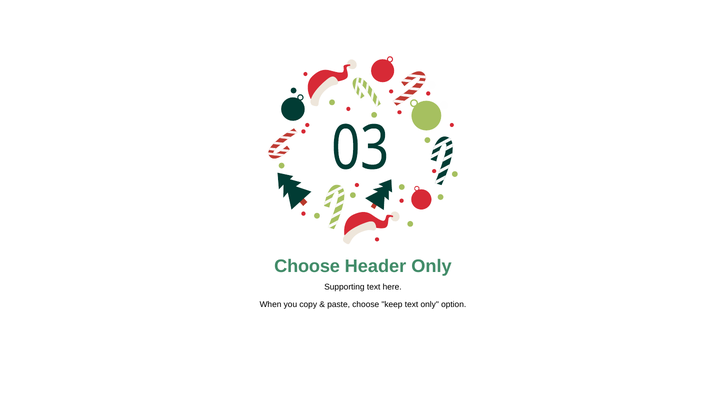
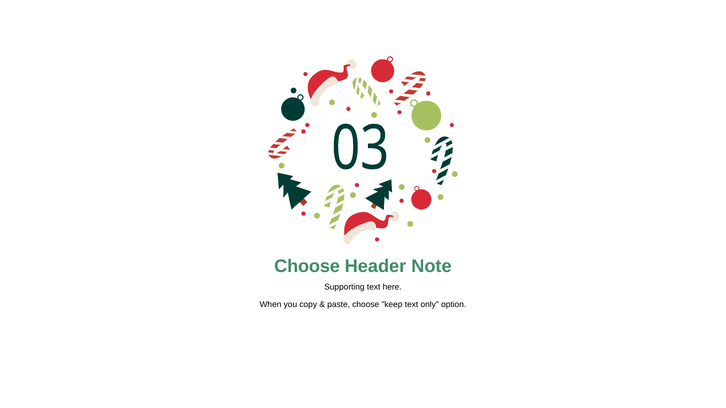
Header Only: Only -> Note
